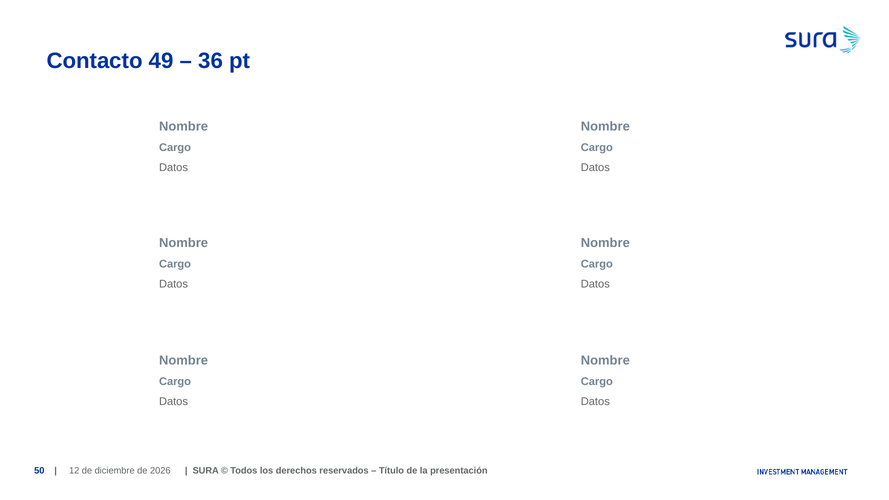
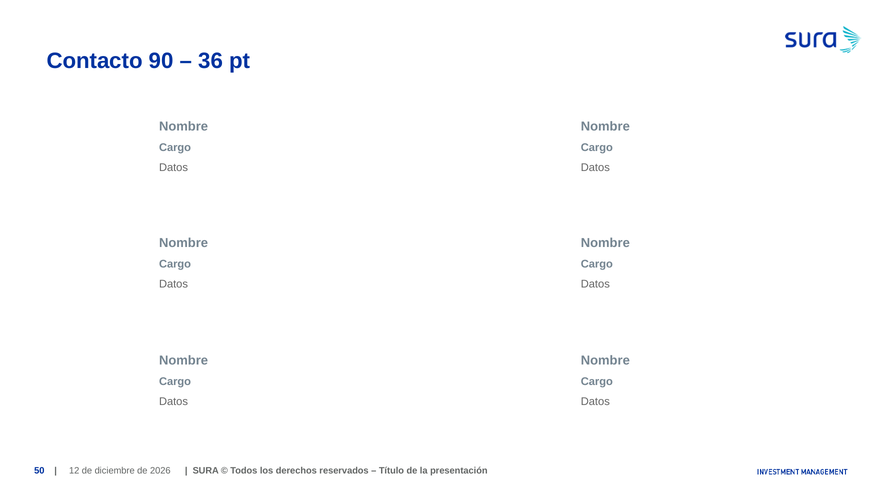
49: 49 -> 90
